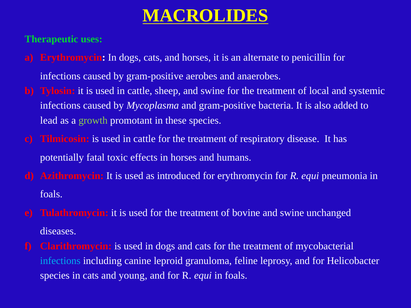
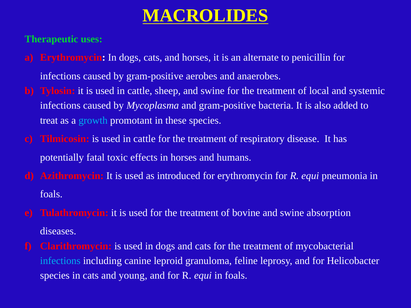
lead: lead -> treat
growth colour: light green -> light blue
unchanged: unchanged -> absorption
